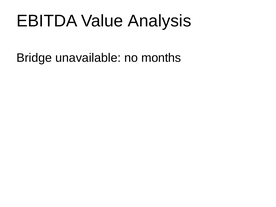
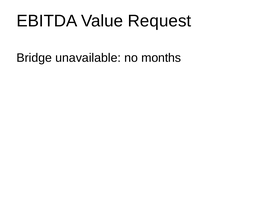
Analysis: Analysis -> Request
